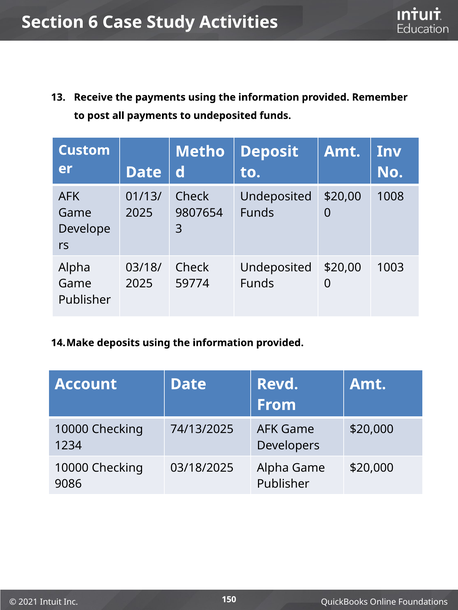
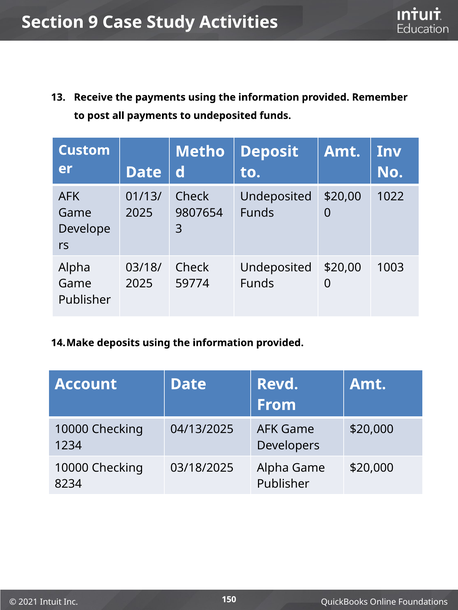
6: 6 -> 9
1008: 1008 -> 1022
74/13/2025: 74/13/2025 -> 04/13/2025
9086: 9086 -> 8234
